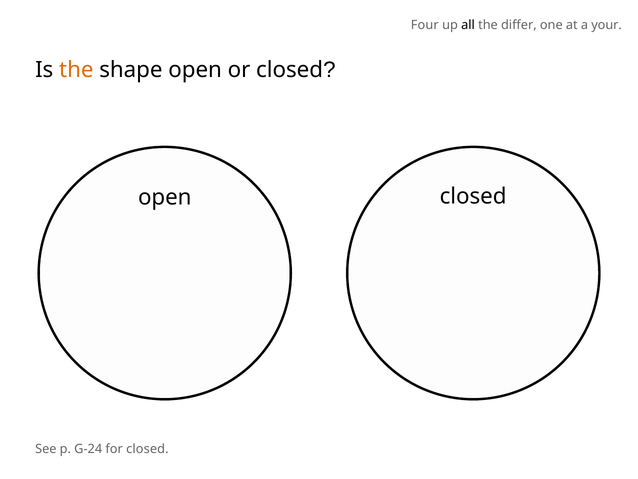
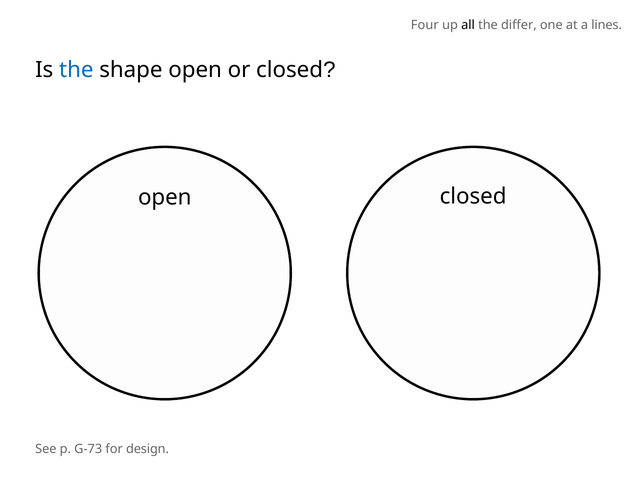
your: your -> lines
the at (76, 70) colour: orange -> blue
G-24: G-24 -> G-73
for closed: closed -> design
